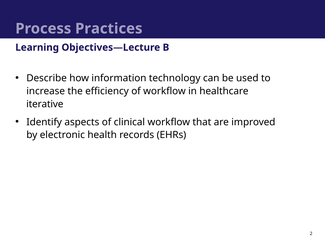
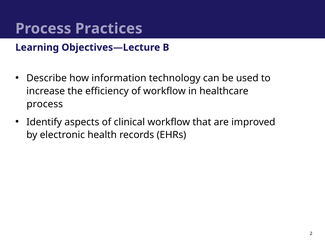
iterative at (45, 104): iterative -> process
